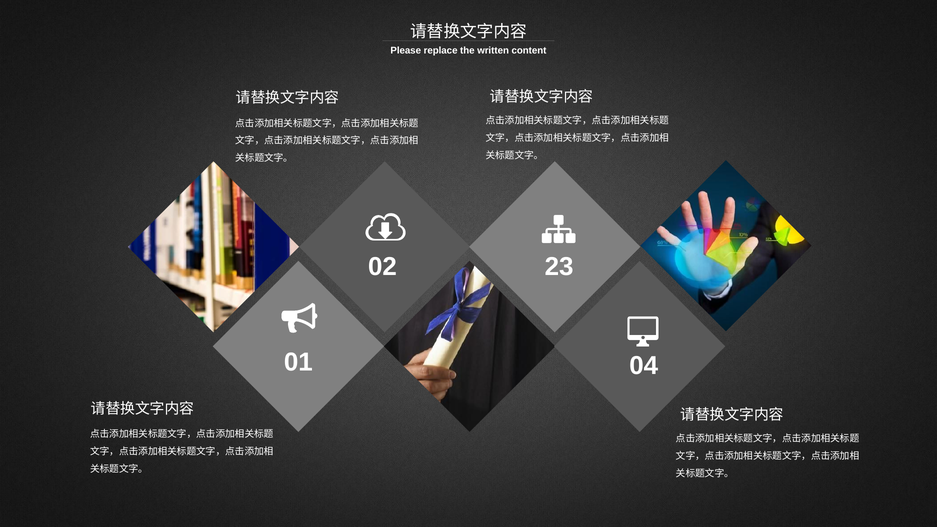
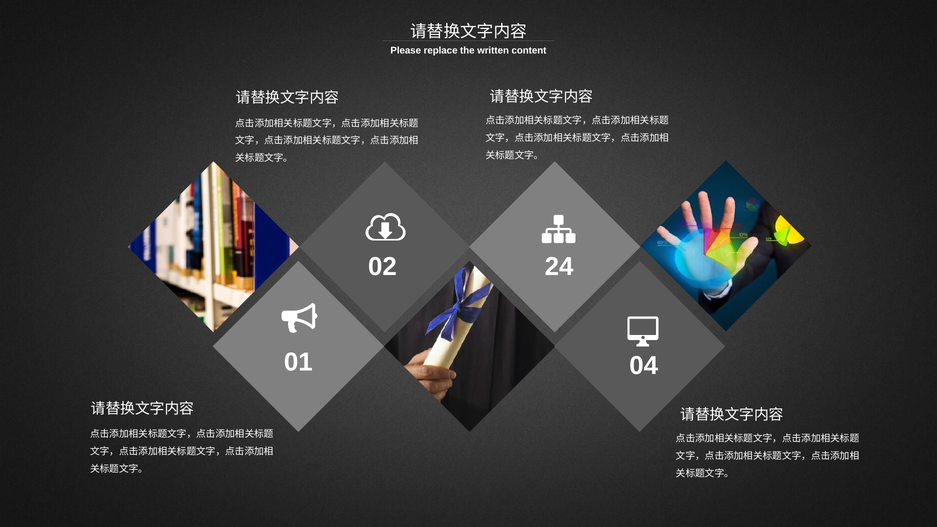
23: 23 -> 24
